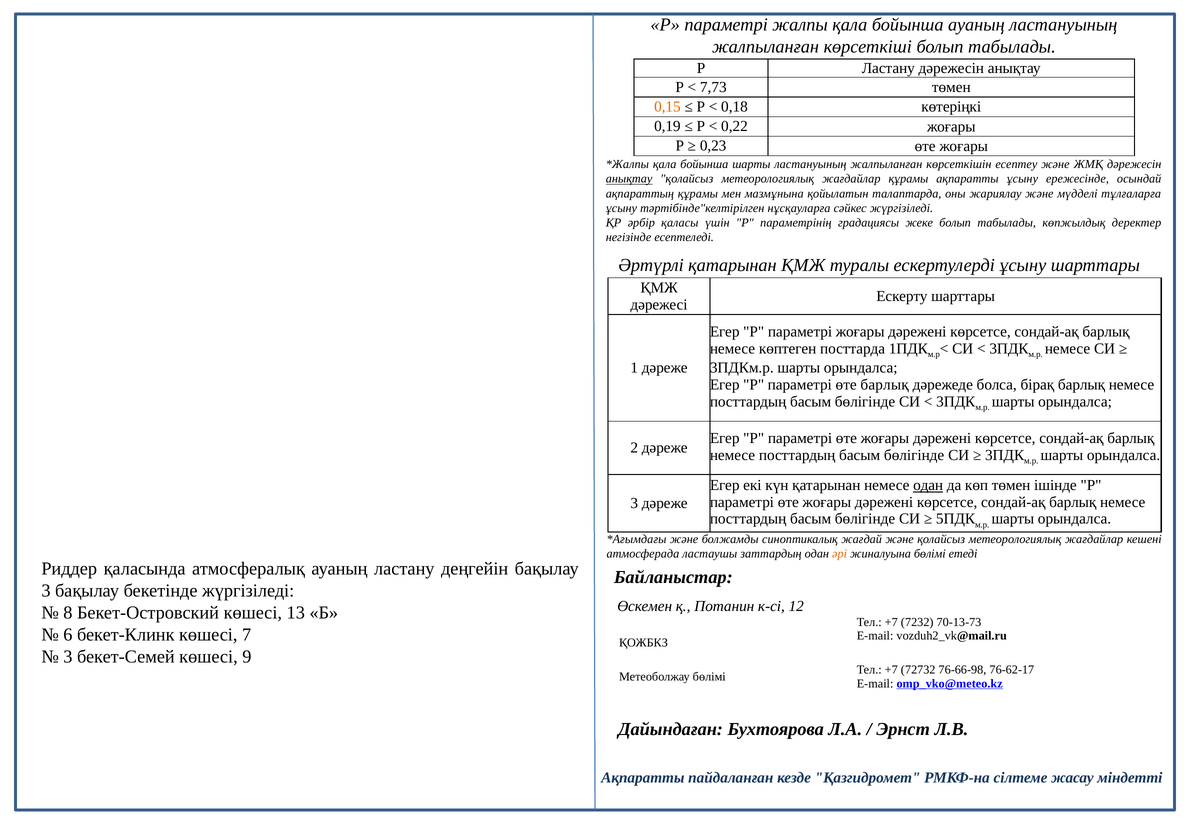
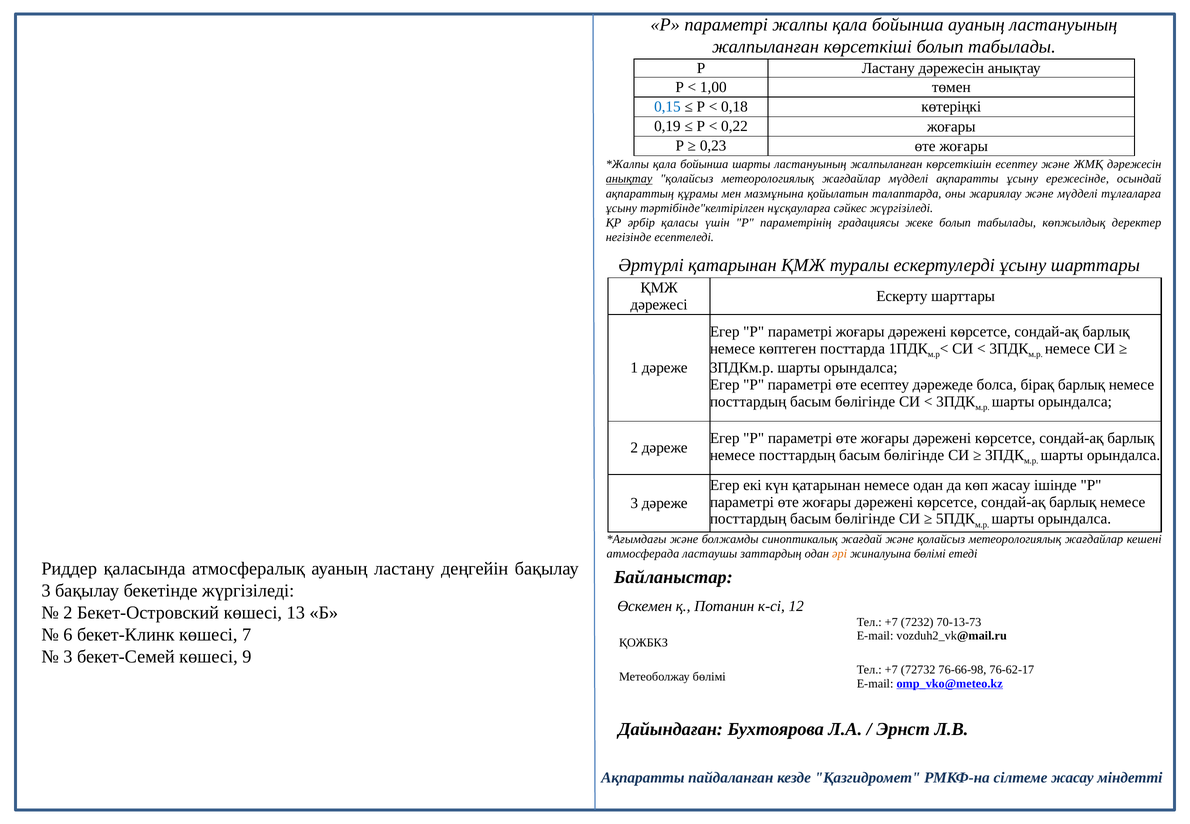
7,73: 7,73 -> 1,00
0,15 colour: orange -> blue
жағдайлар құрамы: құрамы -> мүдделі
өте барлық: барлық -> есептеу
одан at (928, 485) underline: present -> none
көп төмен: төмен -> жасау
8 at (68, 613): 8 -> 2
